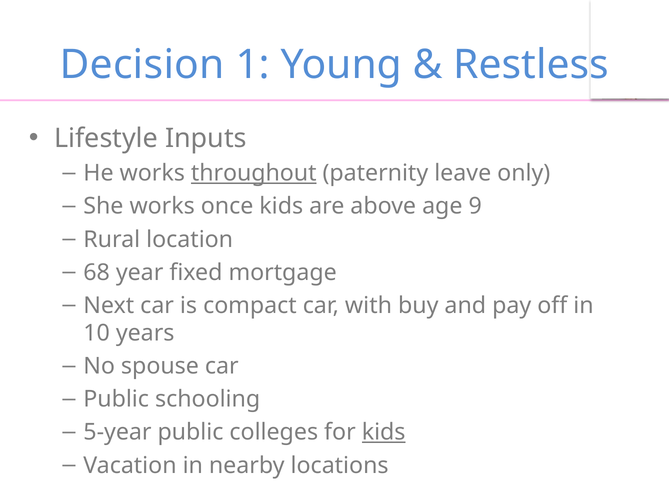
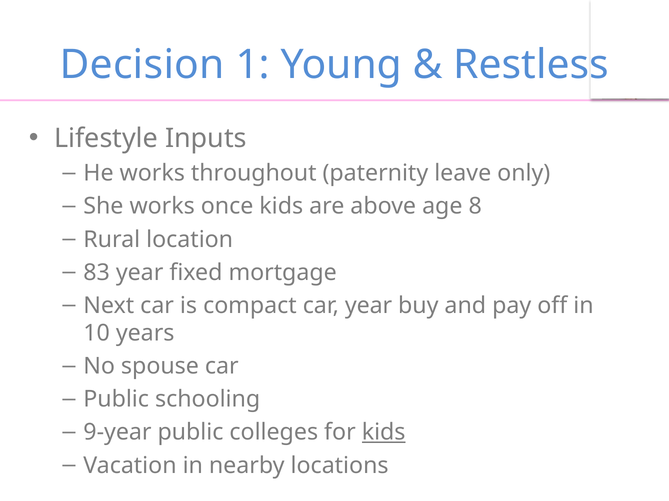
throughout underline: present -> none
9: 9 -> 8
68: 68 -> 83
car with: with -> year
5-year: 5-year -> 9-year
